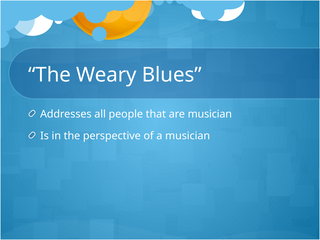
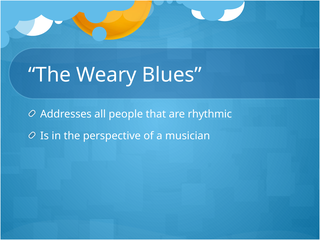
are musician: musician -> rhythmic
